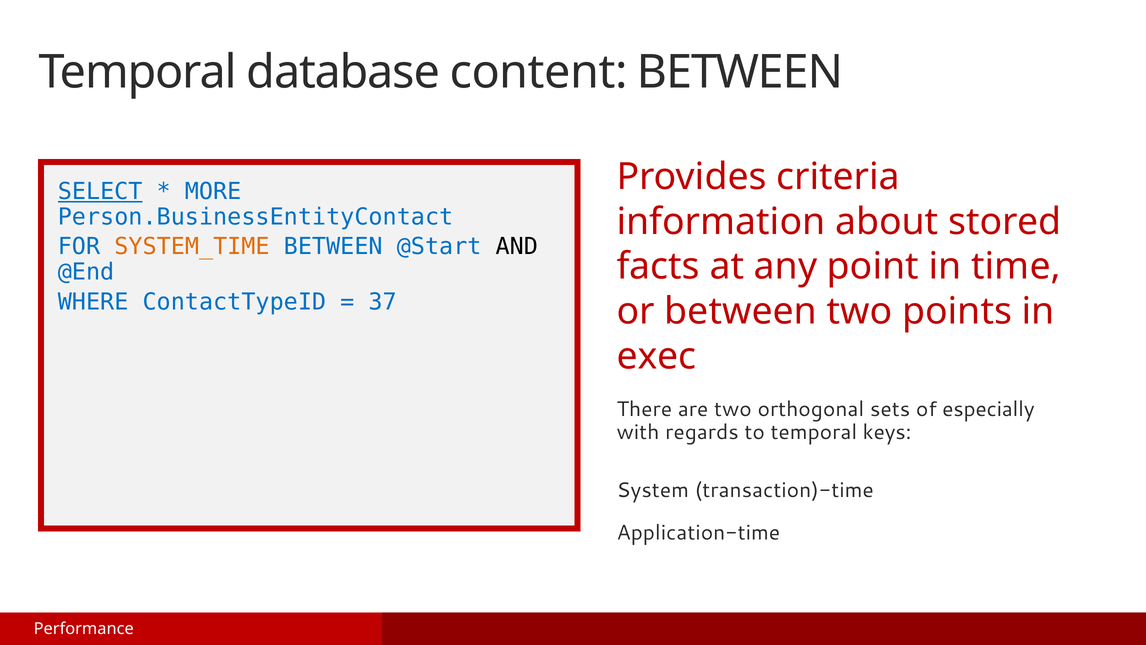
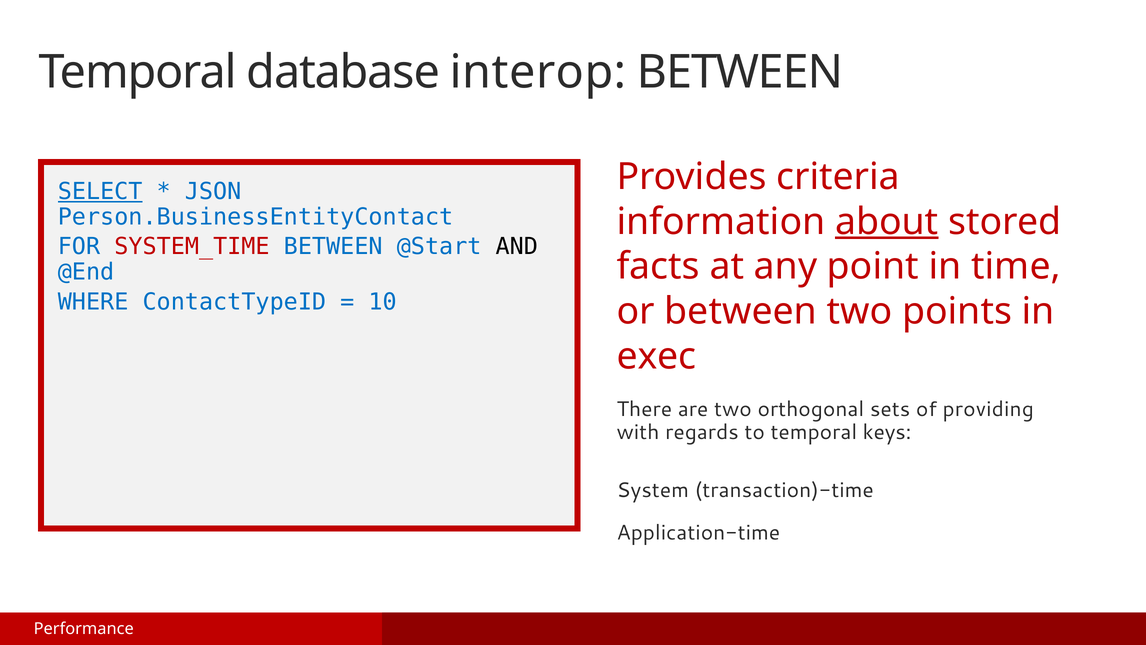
content: content -> interop
MORE: MORE -> JSON
about underline: none -> present
SYSTEM_TIME colour: orange -> red
37: 37 -> 10
especially: especially -> providing
